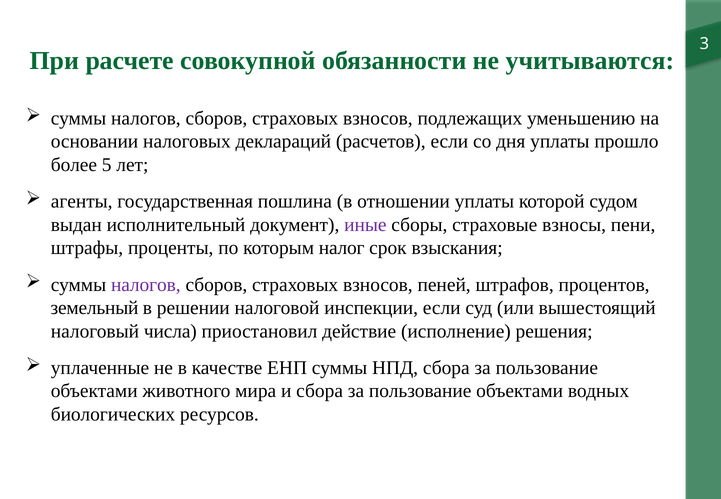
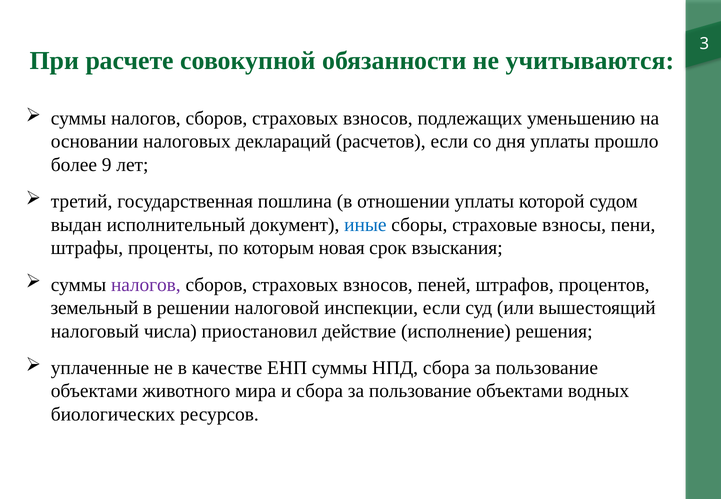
5: 5 -> 9
агенты: агенты -> третий
иные colour: purple -> blue
налог: налог -> новая
